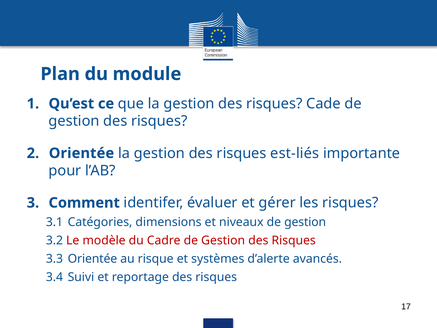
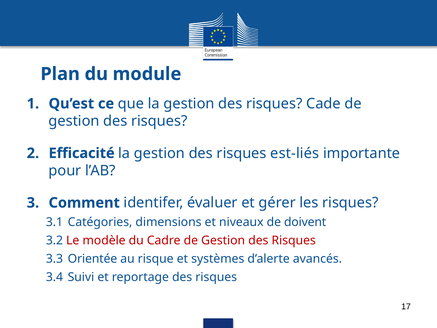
Orientée at (81, 153): Orientée -> Efficacité
niveaux de gestion: gestion -> doivent
